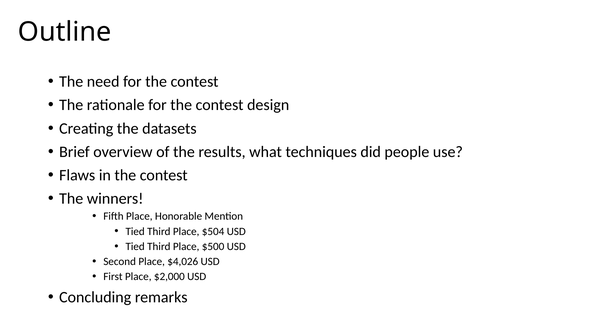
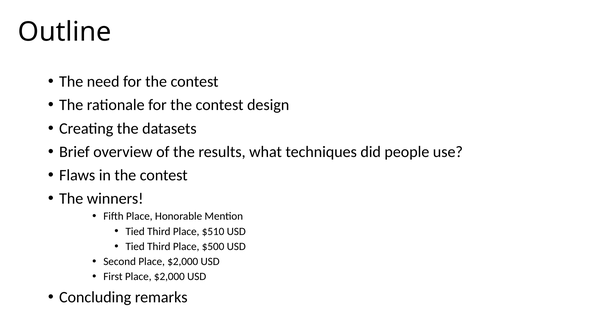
$504: $504 -> $510
Second Place $4,026: $4,026 -> $2,000
